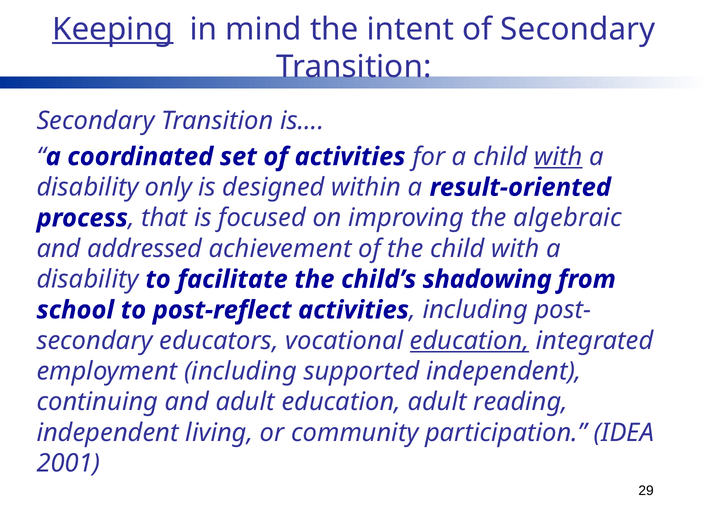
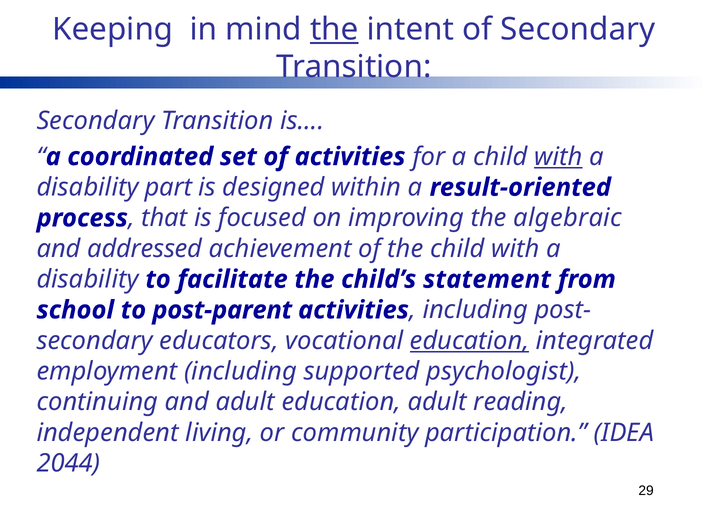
Keeping underline: present -> none
the at (334, 29) underline: none -> present
only: only -> part
shadowing: shadowing -> statement
post-reflect: post-reflect -> post-parent
supported independent: independent -> psychologist
2001: 2001 -> 2044
